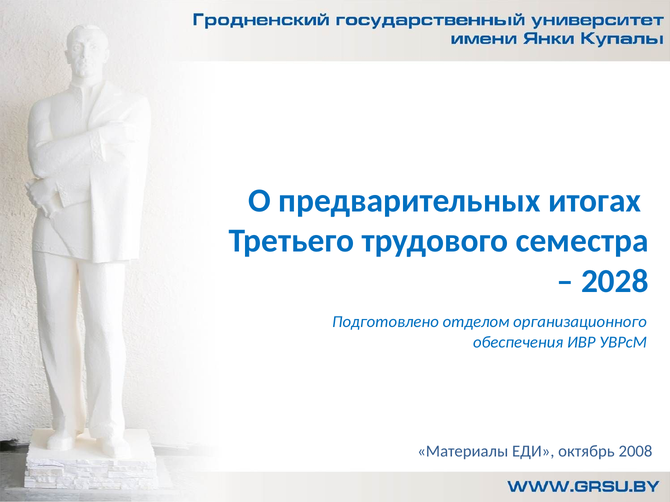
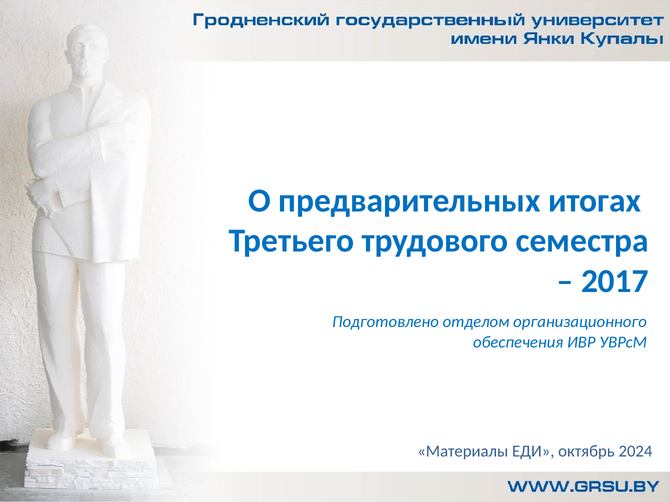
2028: 2028 -> 2017
2008: 2008 -> 2024
